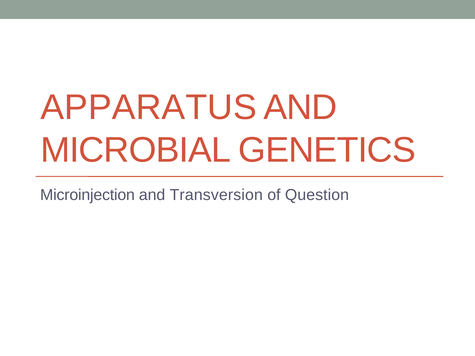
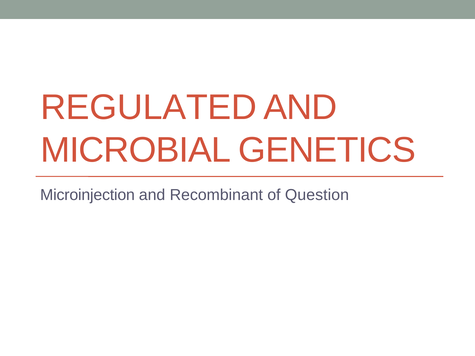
APPARATUS: APPARATUS -> REGULATED
Transversion: Transversion -> Recombinant
